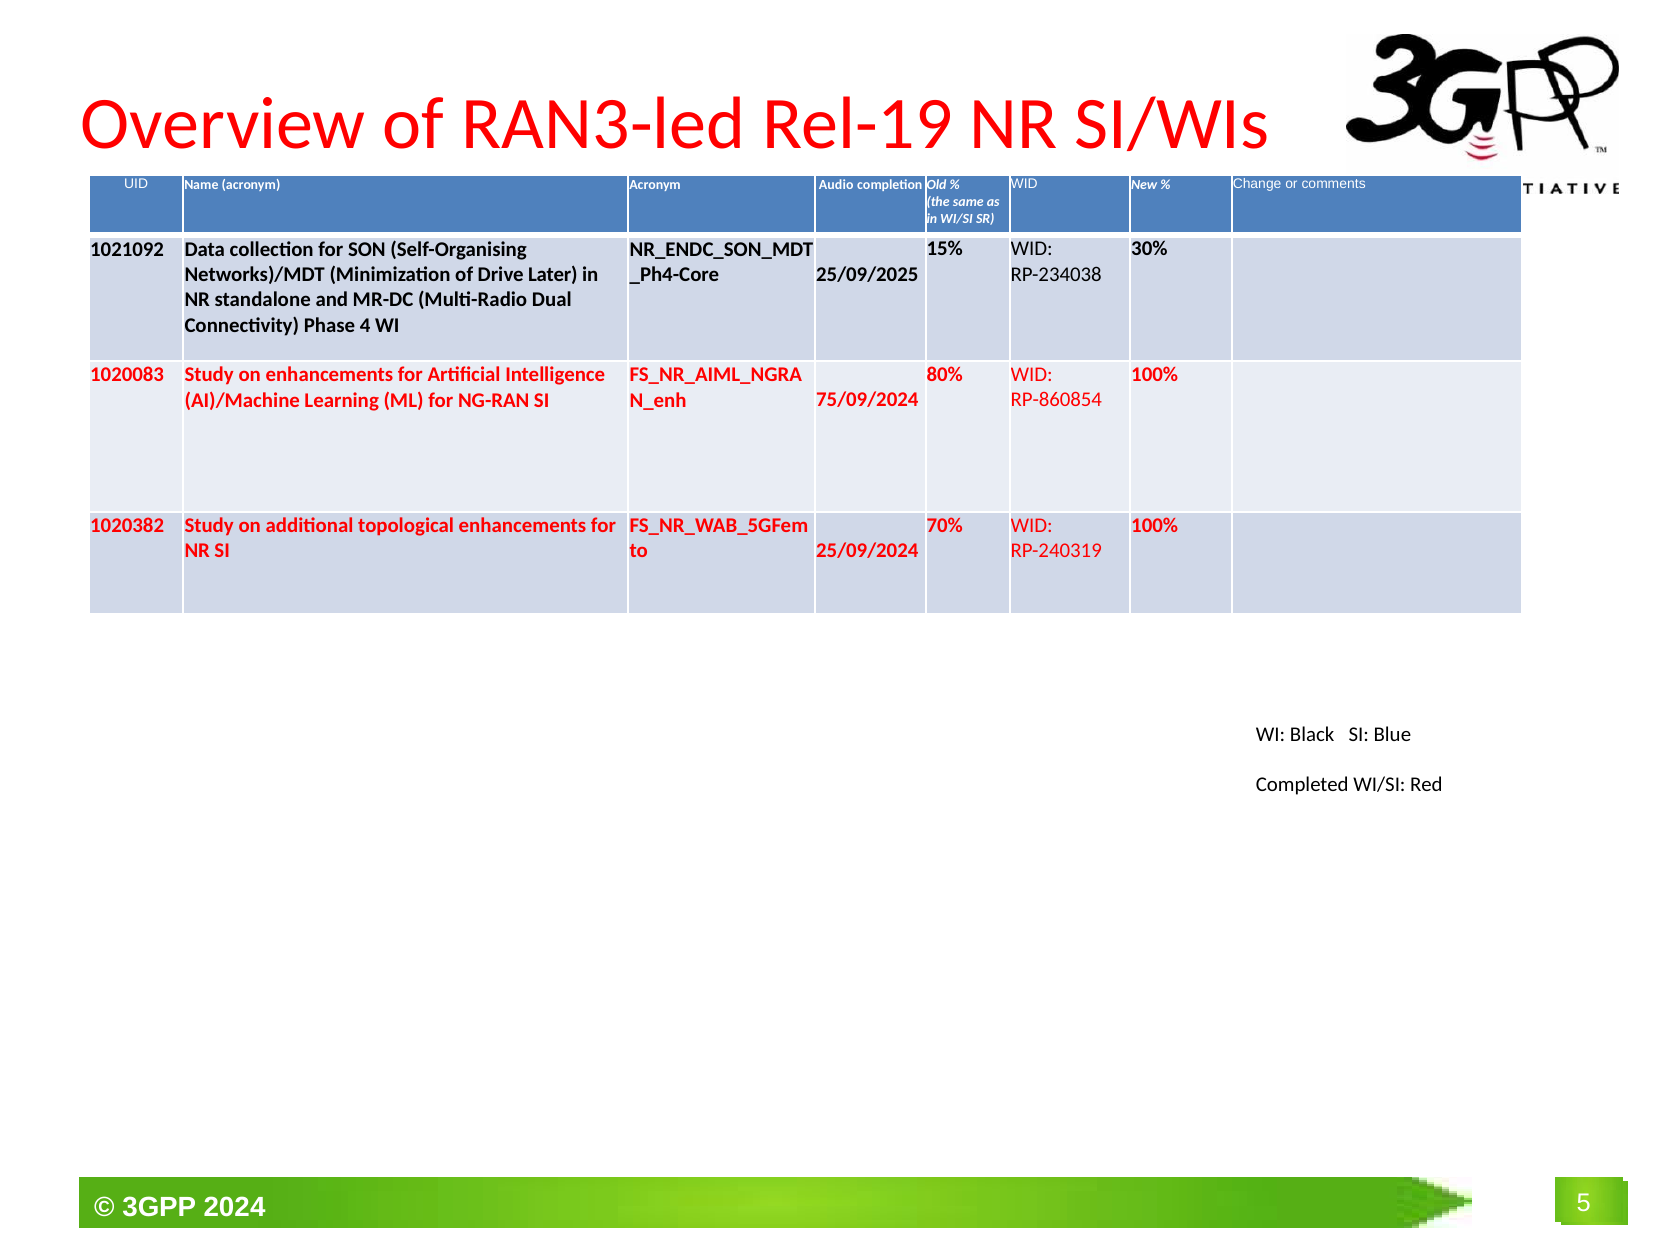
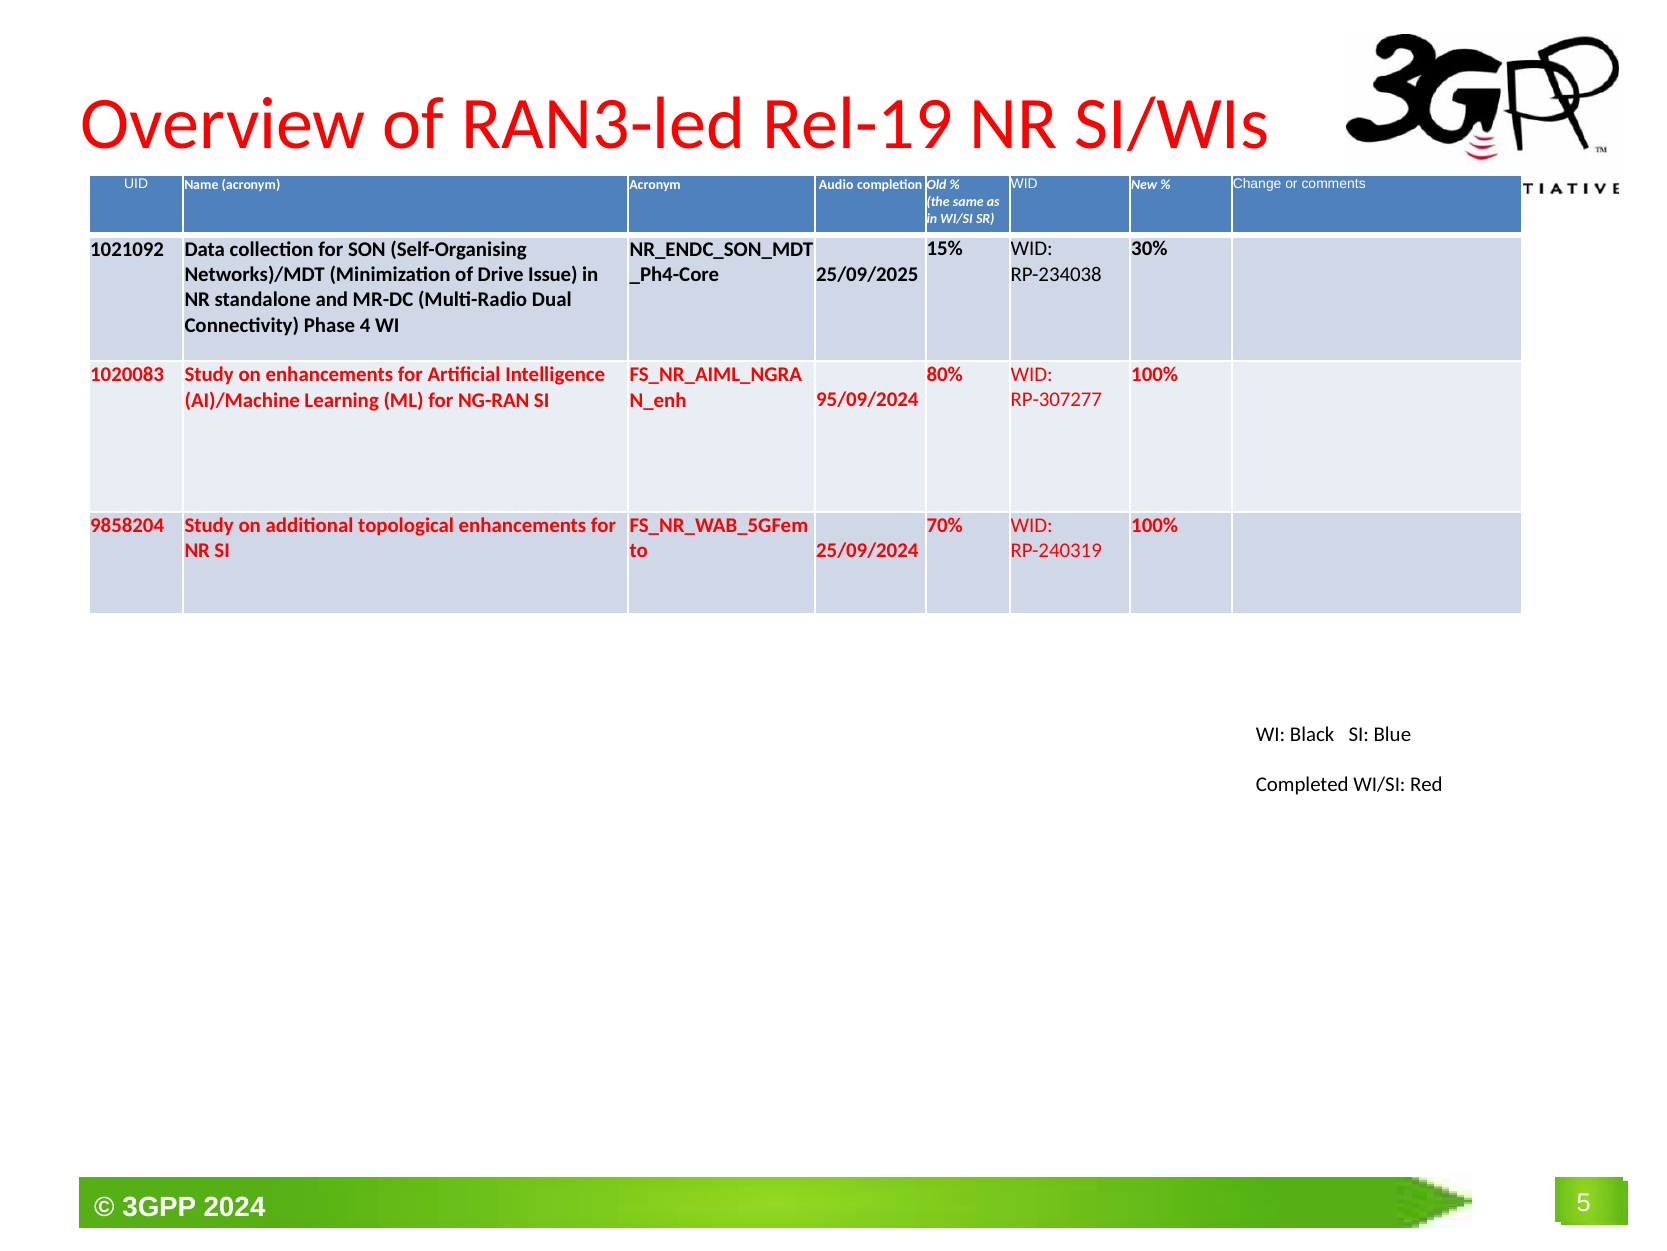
Later: Later -> Issue
RP-860854: RP-860854 -> RP-307277
75/09/2024: 75/09/2024 -> 95/09/2024
1020382: 1020382 -> 9858204
